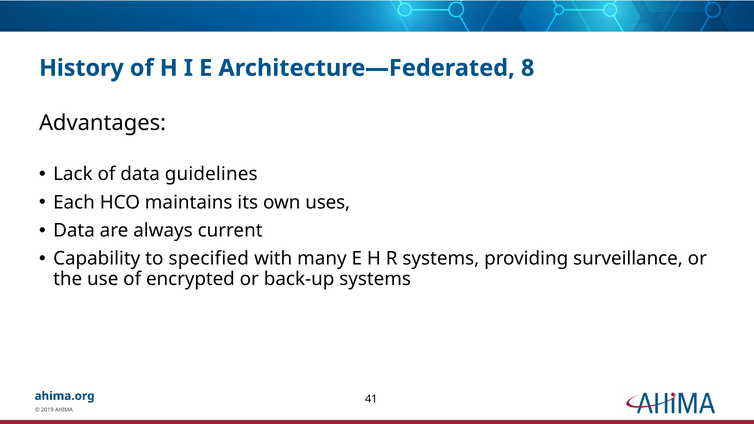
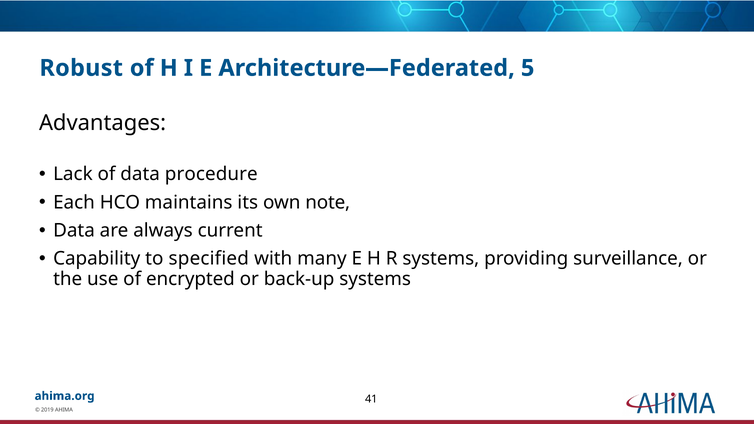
History: History -> Robust
8: 8 -> 5
guidelines: guidelines -> procedure
uses: uses -> note
